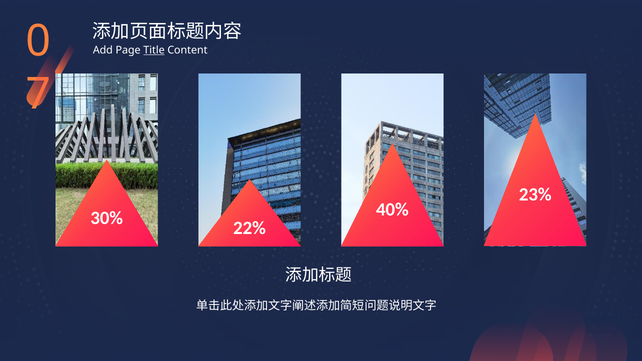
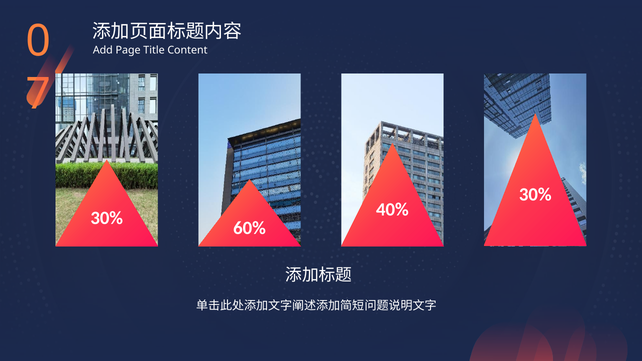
Title underline: present -> none
23% at (535, 195): 23% -> 30%
22%: 22% -> 60%
